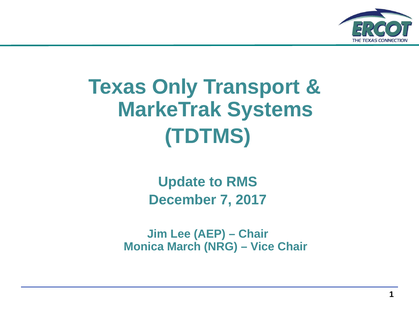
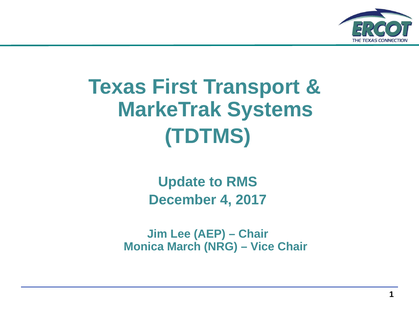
Only: Only -> First
7: 7 -> 4
